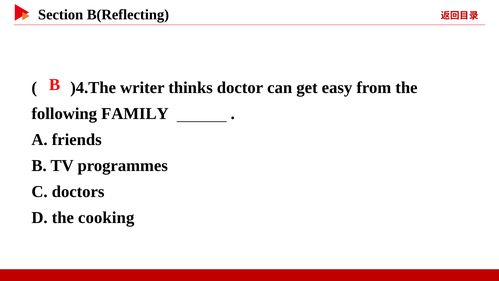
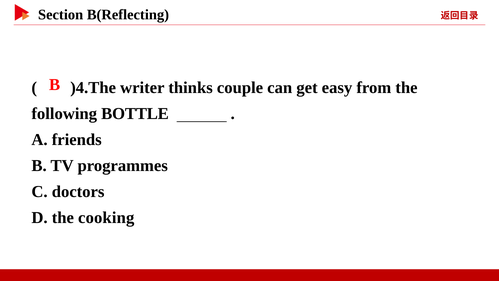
doctor: doctor -> couple
FAMILY: FAMILY -> BOTTLE
